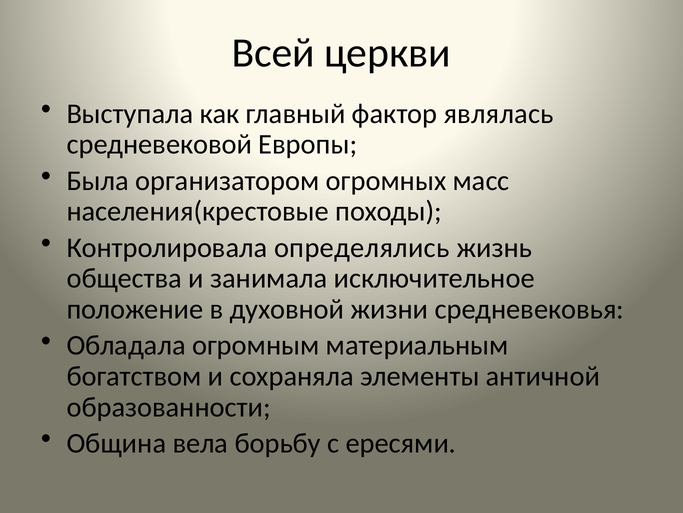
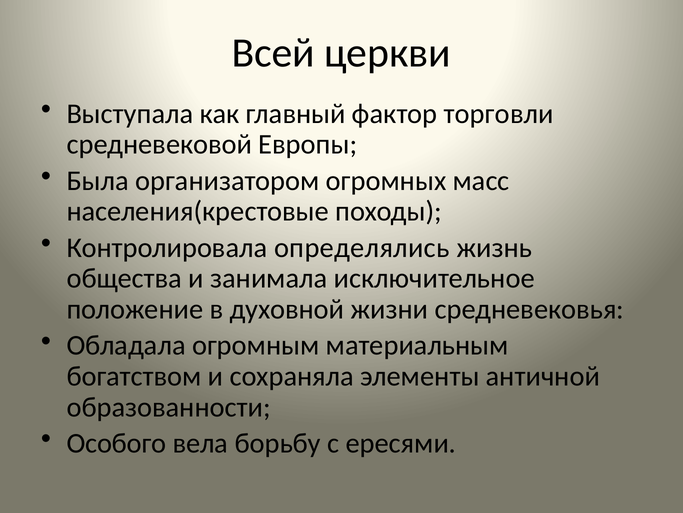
являлась: являлась -> торговли
Община: Община -> Особого
